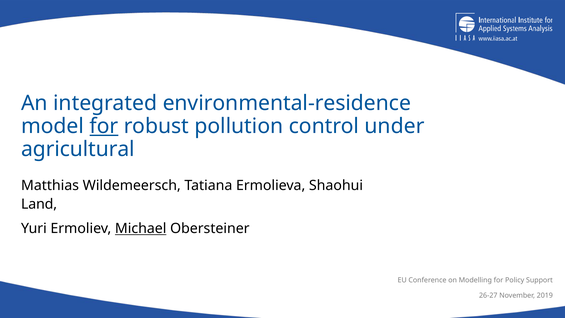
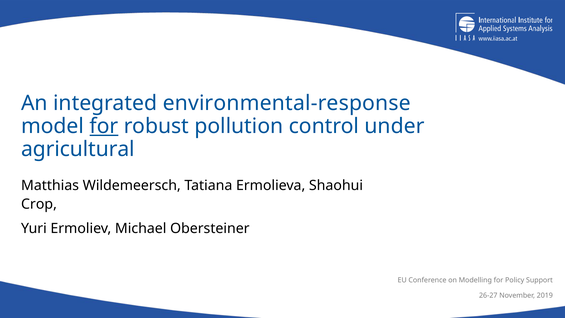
environmental-residence: environmental-residence -> environmental-response
Land: Land -> Crop
Michael underline: present -> none
